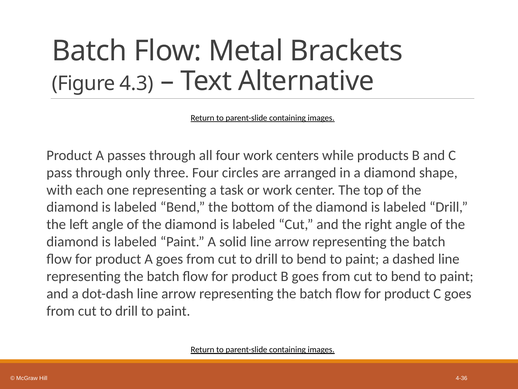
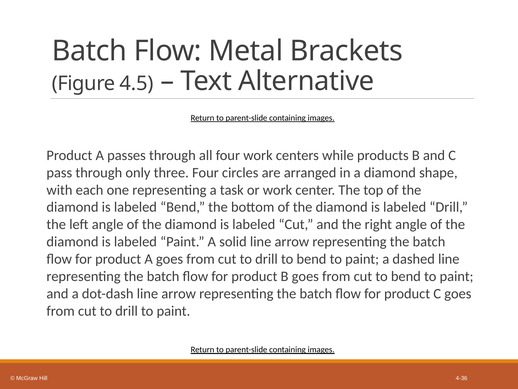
4.3: 4.3 -> 4.5
